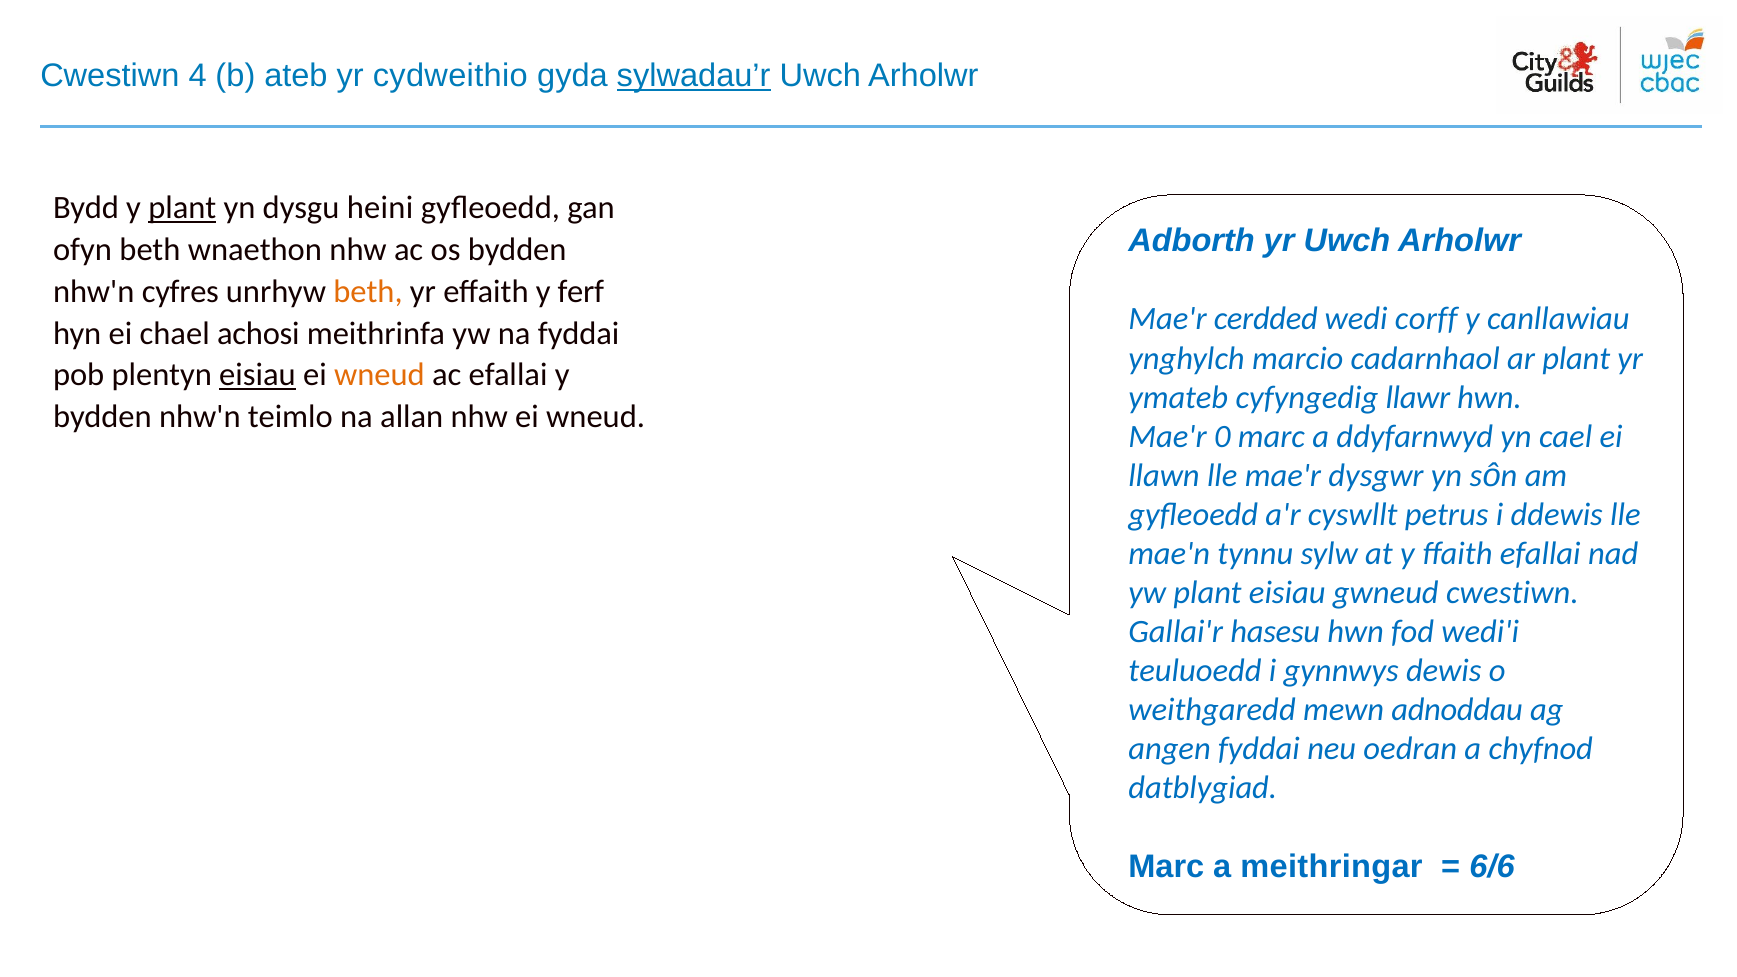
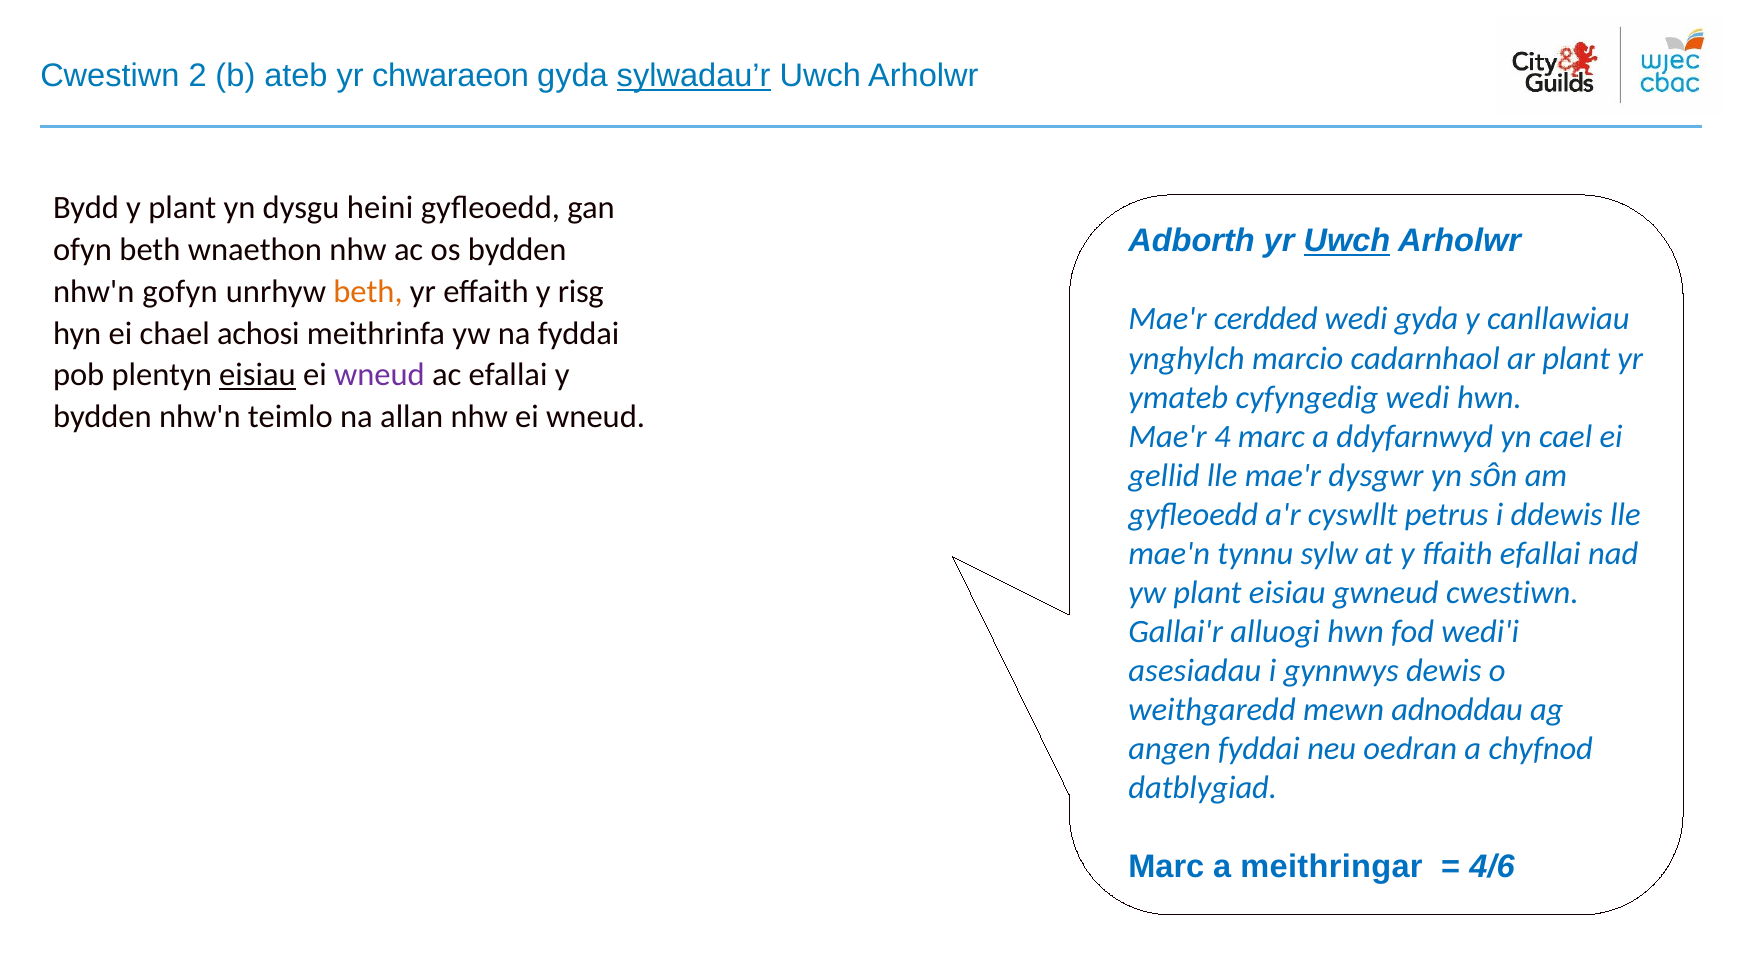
4: 4 -> 2
cydweithio: cydweithio -> chwaraeon
plant at (182, 208) underline: present -> none
Uwch at (1347, 241) underline: none -> present
cyfres: cyfres -> gofyn
ferf: ferf -> risg
wedi corff: corff -> gyda
wneud at (379, 375) colour: orange -> purple
cyfyngedig llawr: llawr -> wedi
0: 0 -> 4
llawn: llawn -> gellid
hasesu: hasesu -> alluogi
teuluoedd: teuluoedd -> asesiadau
6/6: 6/6 -> 4/6
